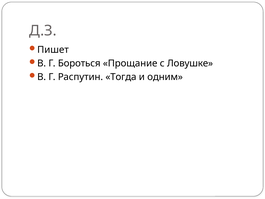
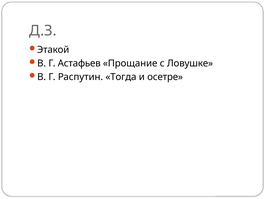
Пишет: Пишет -> Этакой
Бороться: Бороться -> Астафьев
одним: одним -> осетре
